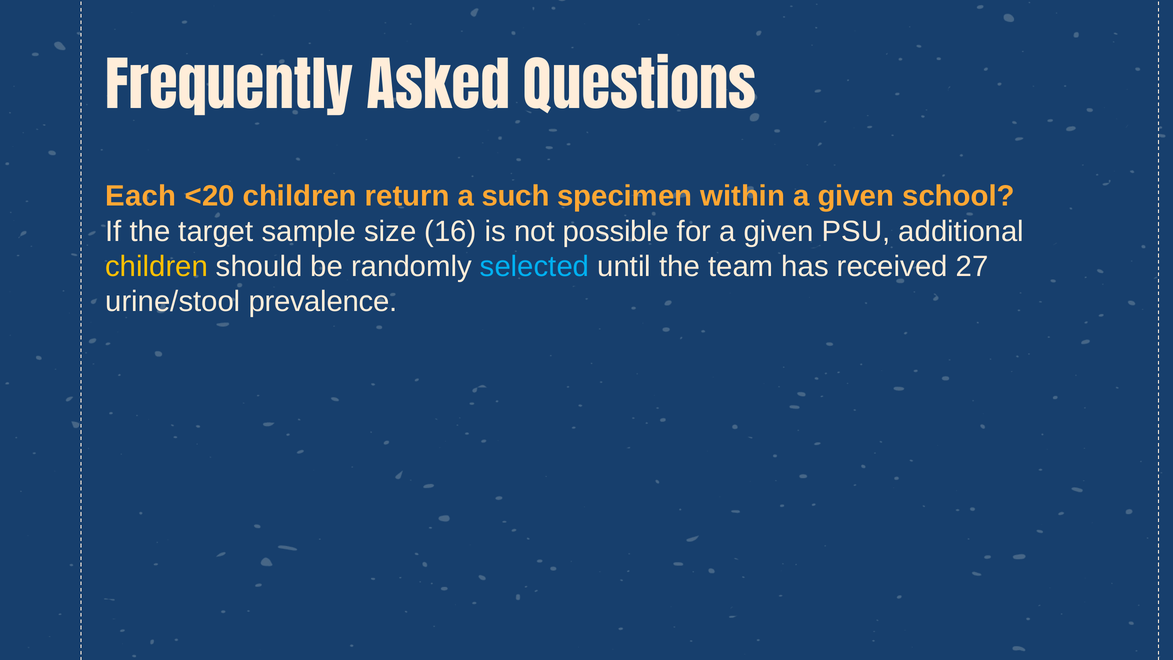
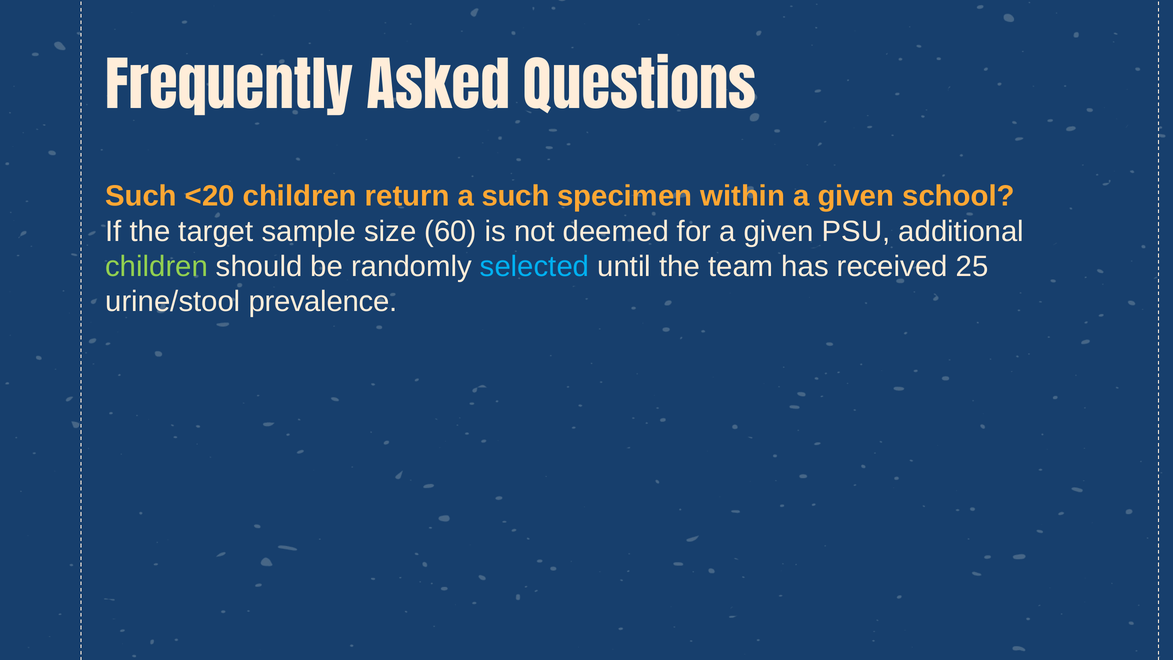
Each at (141, 196): Each -> Such
16: 16 -> 60
possible: possible -> deemed
children at (157, 266) colour: yellow -> light green
27: 27 -> 25
